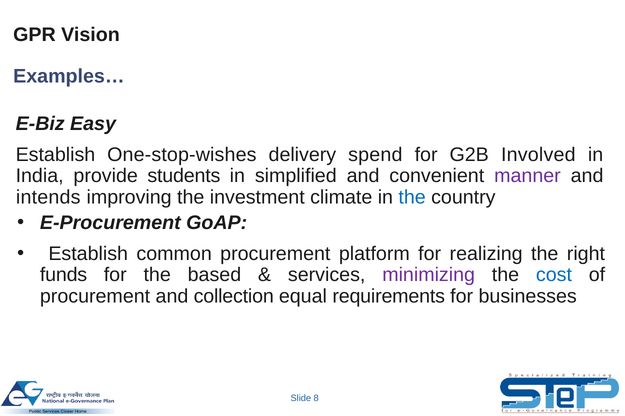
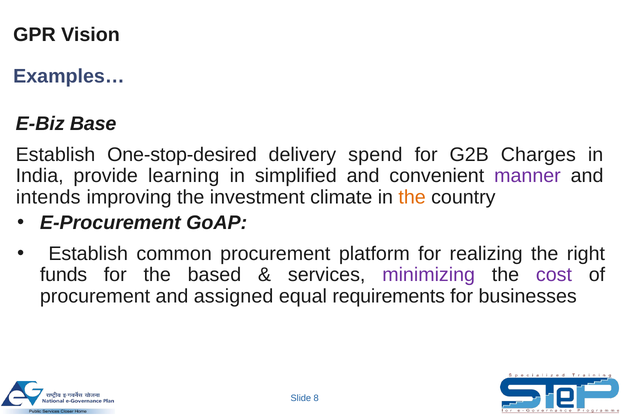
Easy: Easy -> Base
One-stop-wishes: One-stop-wishes -> One-stop-desired
Involved: Involved -> Charges
students: students -> learning
the at (412, 197) colour: blue -> orange
cost colour: blue -> purple
collection: collection -> assigned
